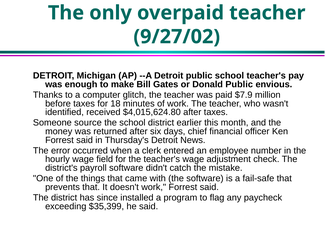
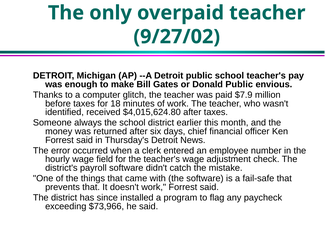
source: source -> always
$35,399: $35,399 -> $73,966
